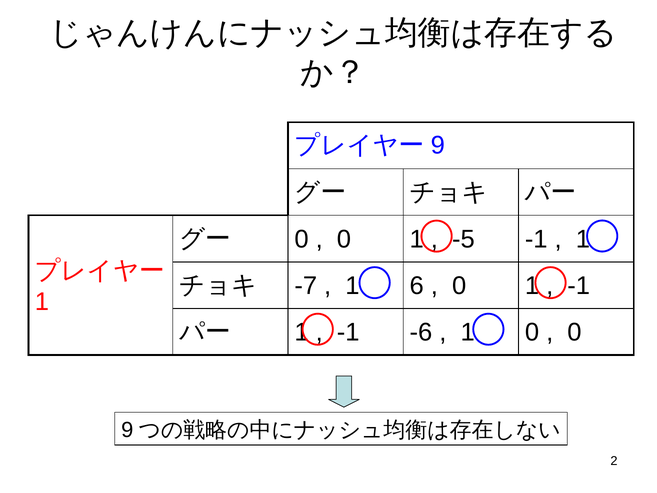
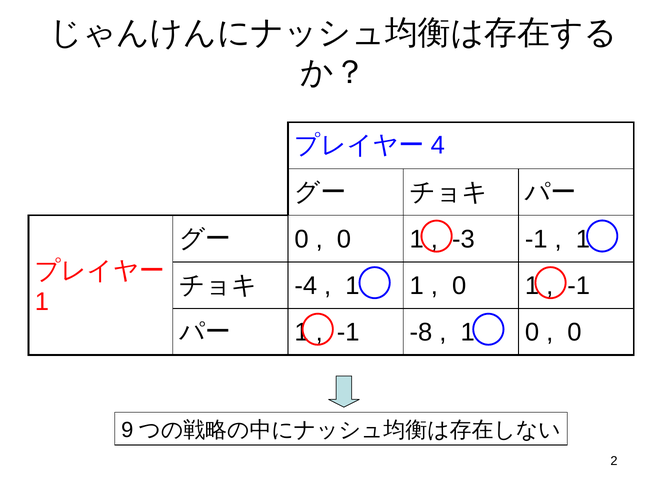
9 at (438, 145): 9 -> 4
-5: -5 -> -3
-7: -7 -> -4
1 6: 6 -> 1
-6: -6 -> -8
